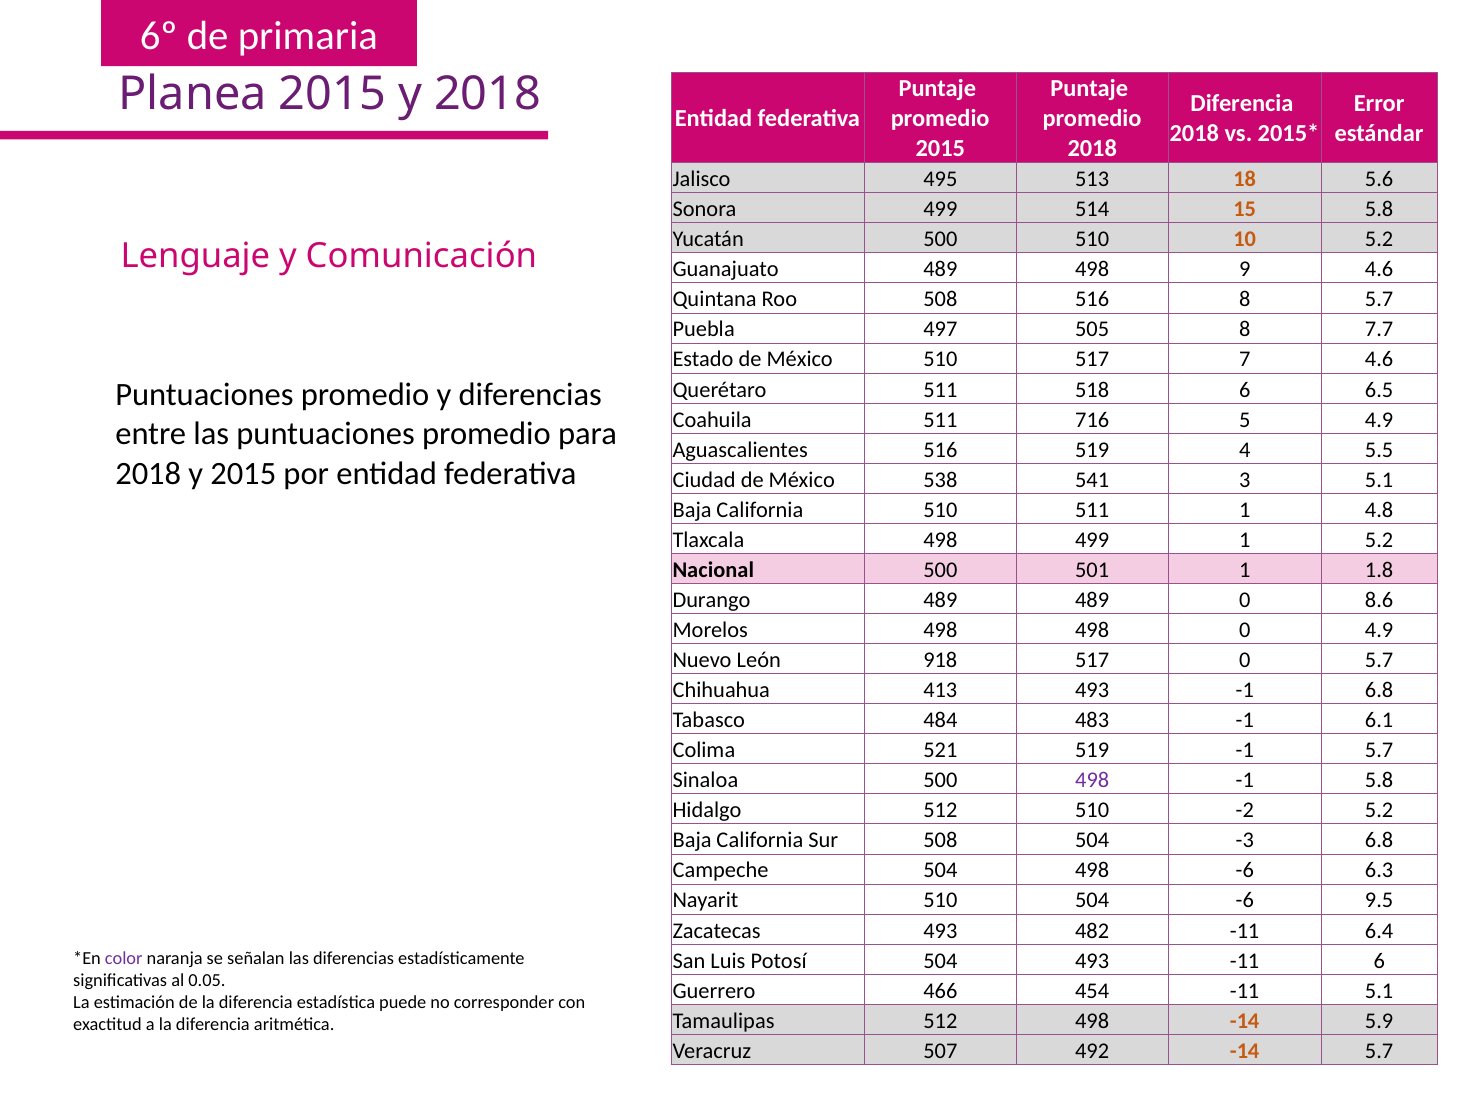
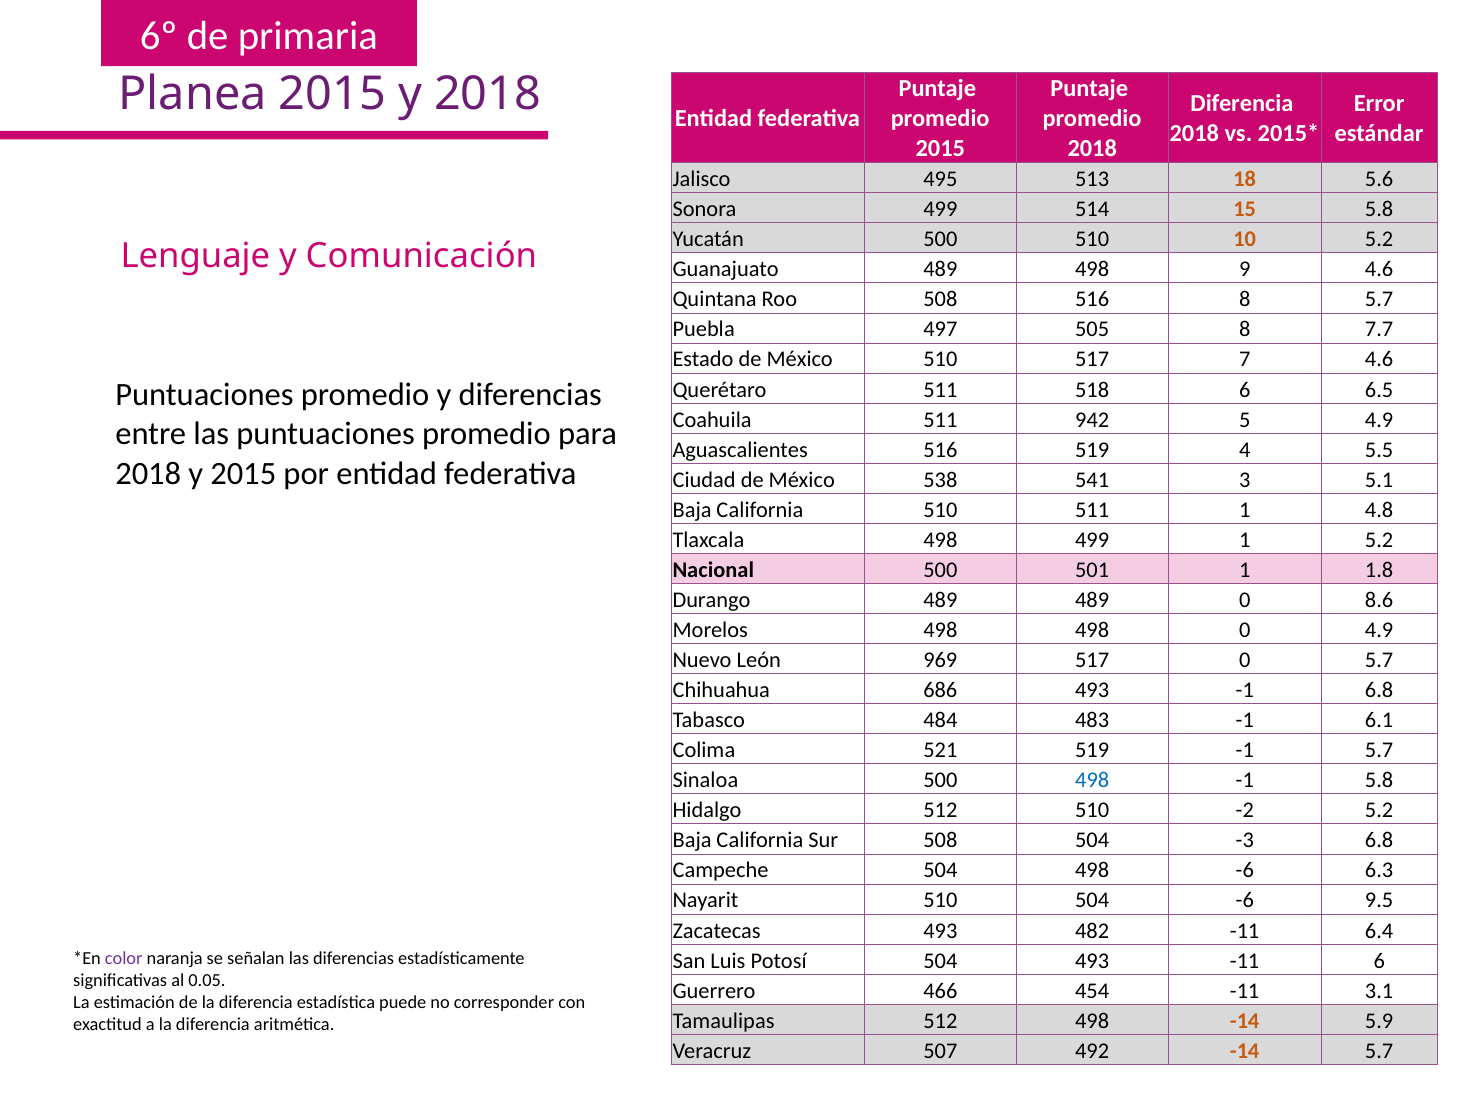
716: 716 -> 942
918: 918 -> 969
413: 413 -> 686
498 at (1092, 781) colour: purple -> blue
-11 5.1: 5.1 -> 3.1
